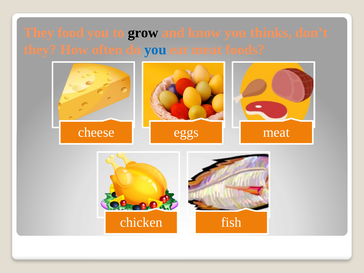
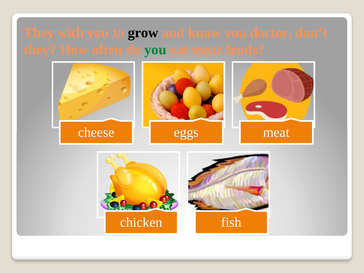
food: food -> with
thinks: thinks -> doctor
you at (155, 50) colour: blue -> green
